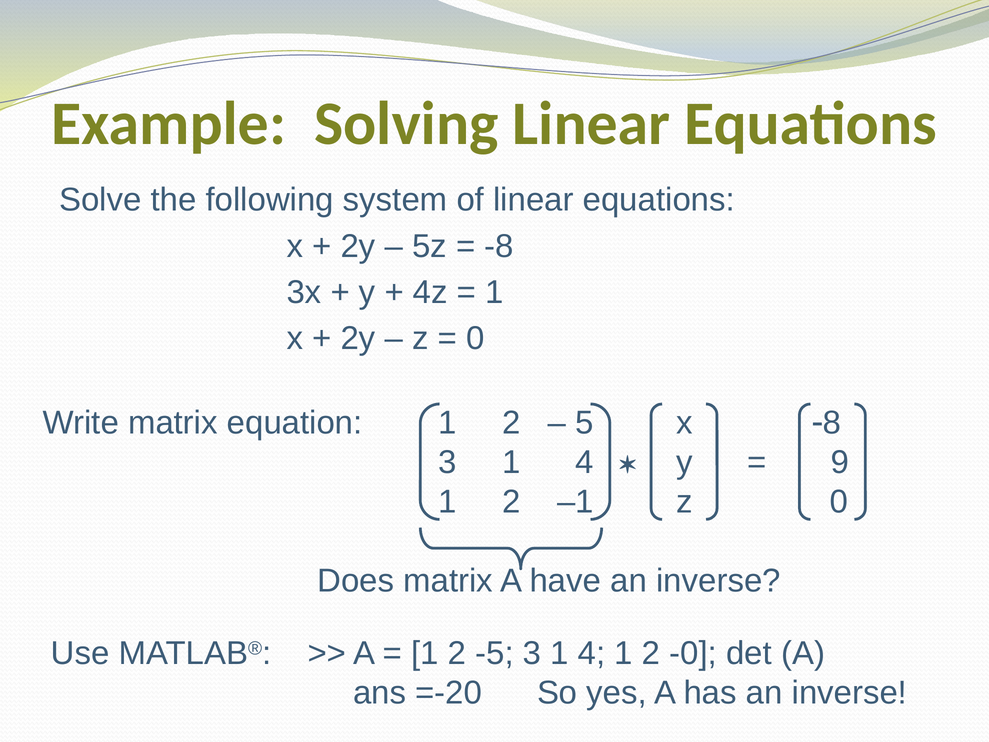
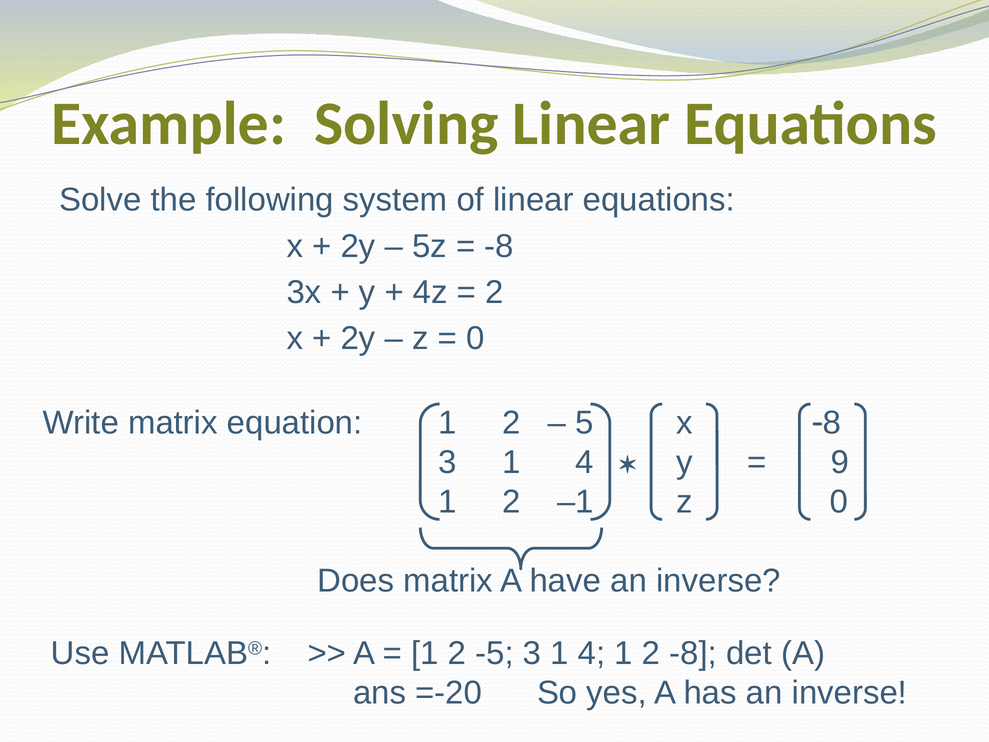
1 at (494, 292): 1 -> 2
2 -0: -0 -> -8
